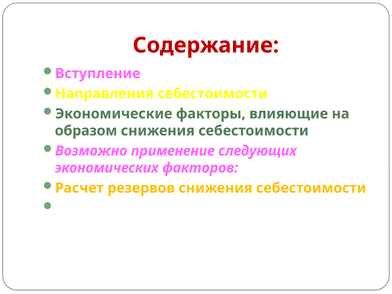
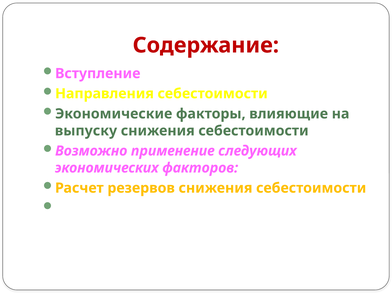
образом: образом -> выпуску
